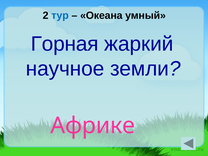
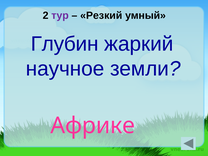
тур colour: blue -> purple
Океана: Океана -> Резкий
Горная: Горная -> Глубин
